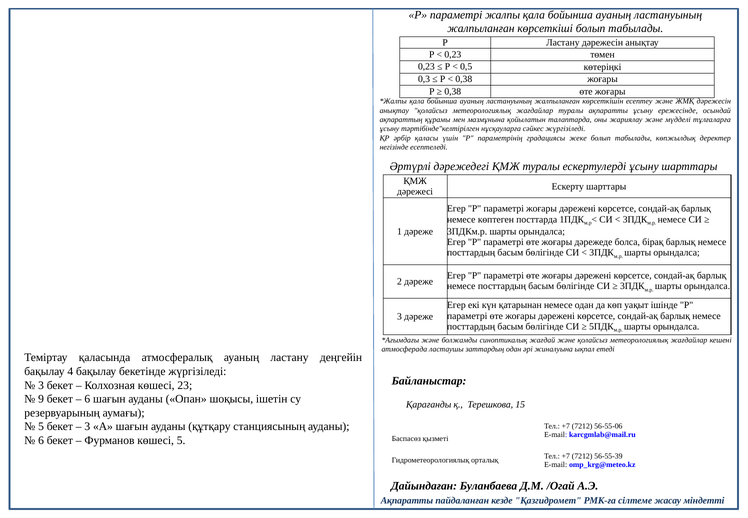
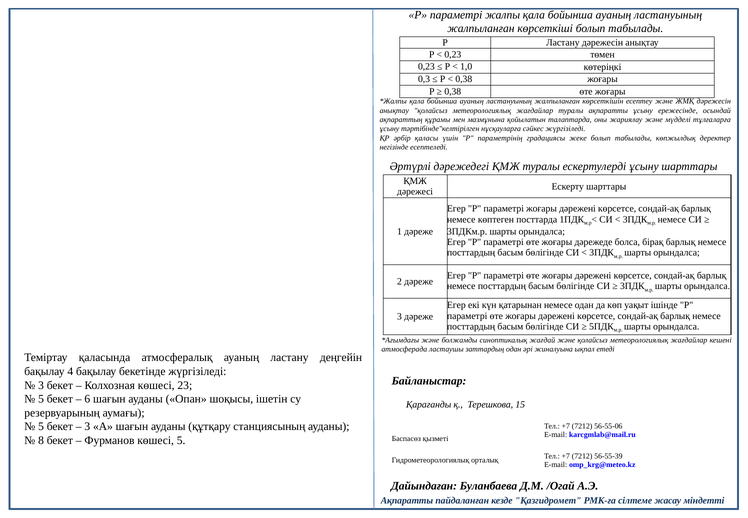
0,5: 0,5 -> 1,0
9 at (41, 399): 9 -> 5
6 at (41, 440): 6 -> 8
